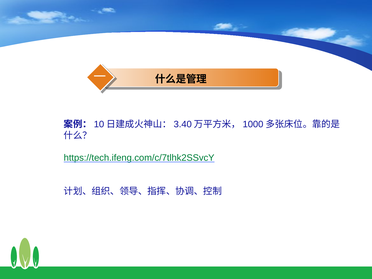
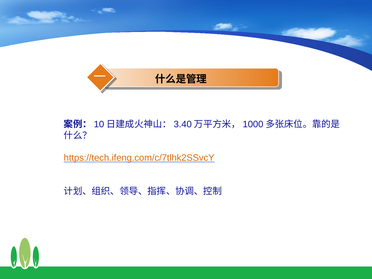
https://tech.ifeng.com/c/7tlhk2SSvcY colour: green -> orange
